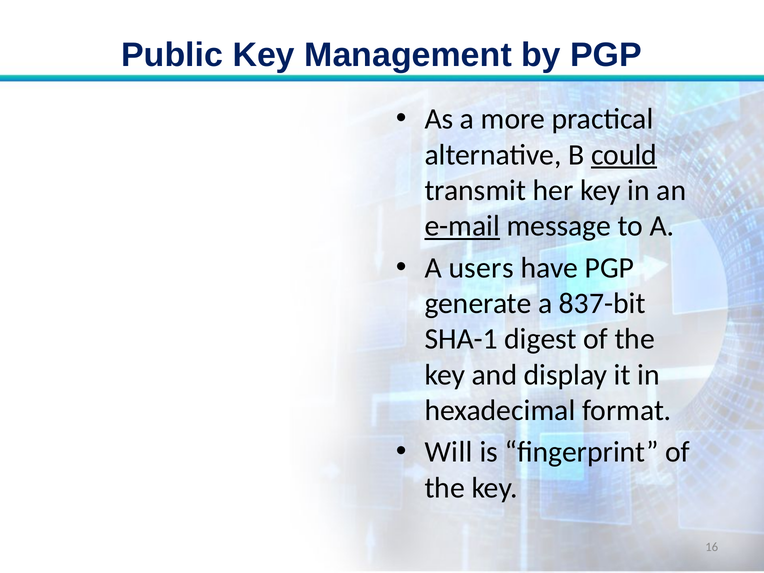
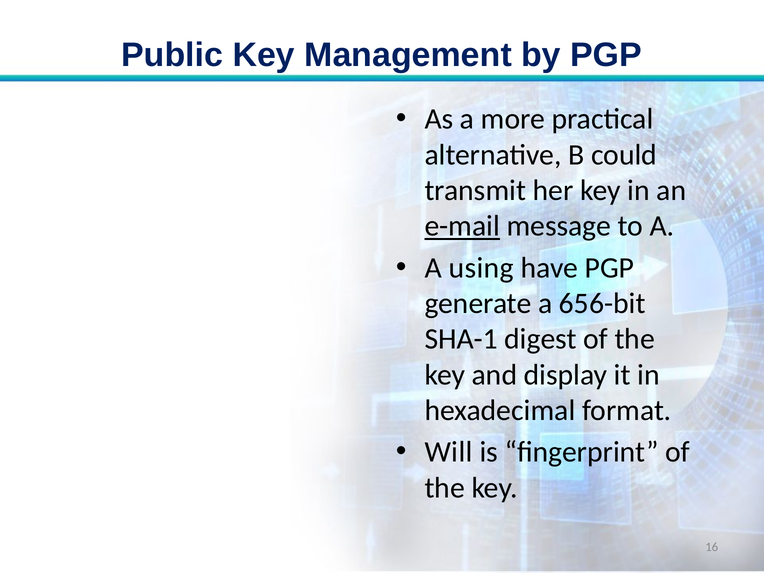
could underline: present -> none
users: users -> using
837-bit: 837-bit -> 656-bit
